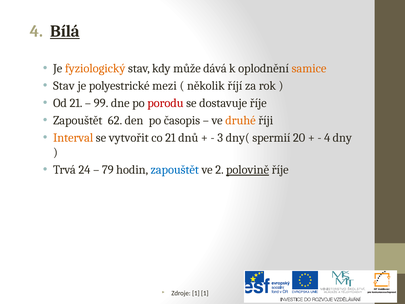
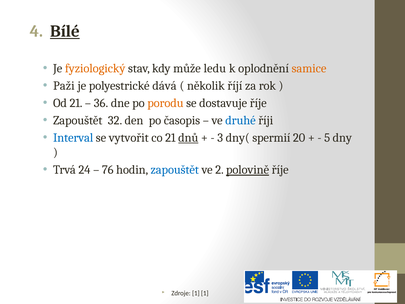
Bílá: Bílá -> Bílé
dává: dává -> ledu
Stav at (64, 86): Stav -> Paži
mezi: mezi -> dává
99: 99 -> 36
porodu colour: red -> orange
62: 62 -> 32
druhé colour: orange -> blue
Interval colour: orange -> blue
dnů underline: none -> present
4 at (327, 138): 4 -> 5
79: 79 -> 76
